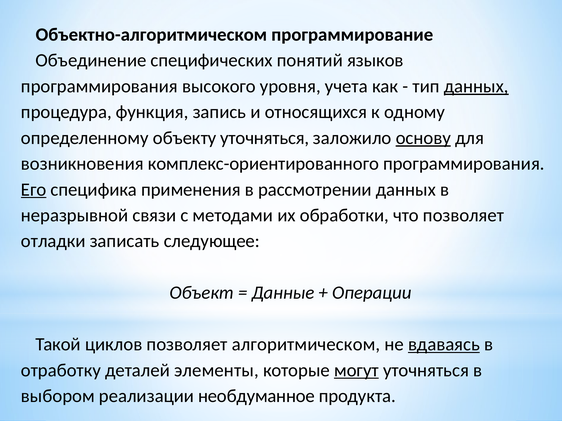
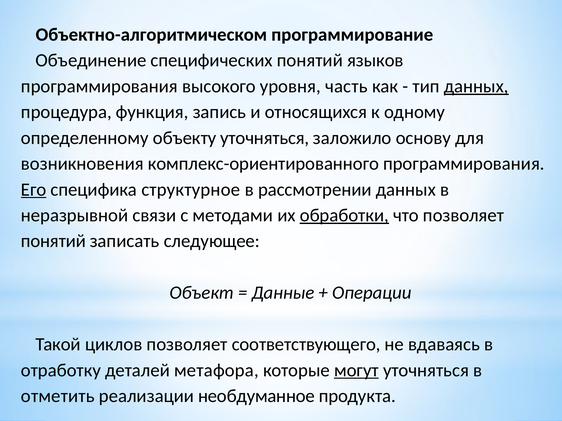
учета: учета -> часть
основу underline: present -> none
применения: применения -> структурное
обработки underline: none -> present
отладки at (53, 241): отладки -> понятий
алгоритмическом: алгоритмическом -> соответствующего
вдаваясь underline: present -> none
элементы: элементы -> метафора
выбором: выбором -> отметить
